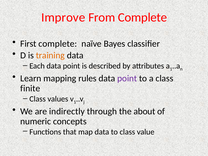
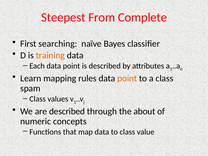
Improve: Improve -> Steepest
First complete: complete -> searching
point at (127, 78) colour: purple -> orange
finite: finite -> spam
are indirectly: indirectly -> described
